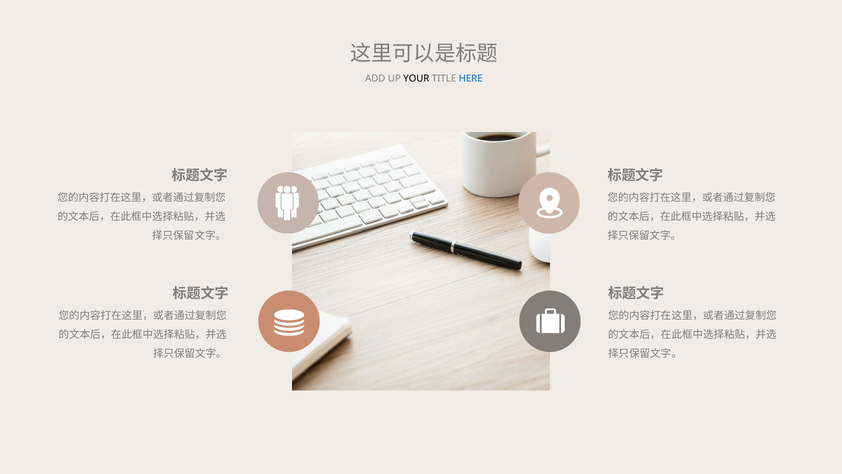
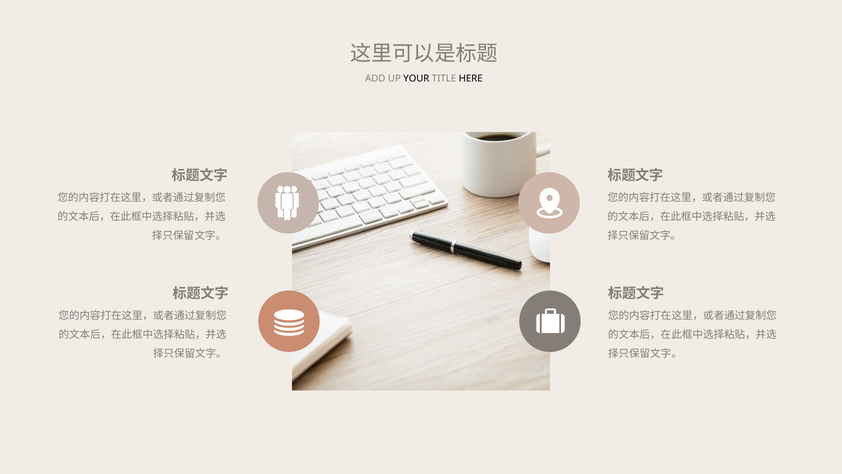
HERE colour: blue -> black
